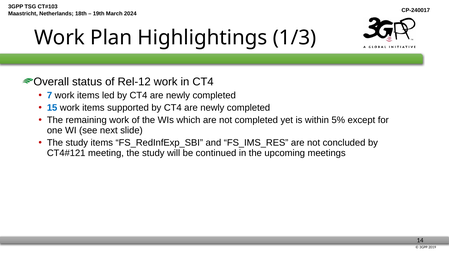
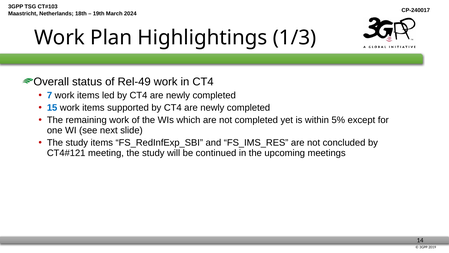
Rel-12: Rel-12 -> Rel-49
